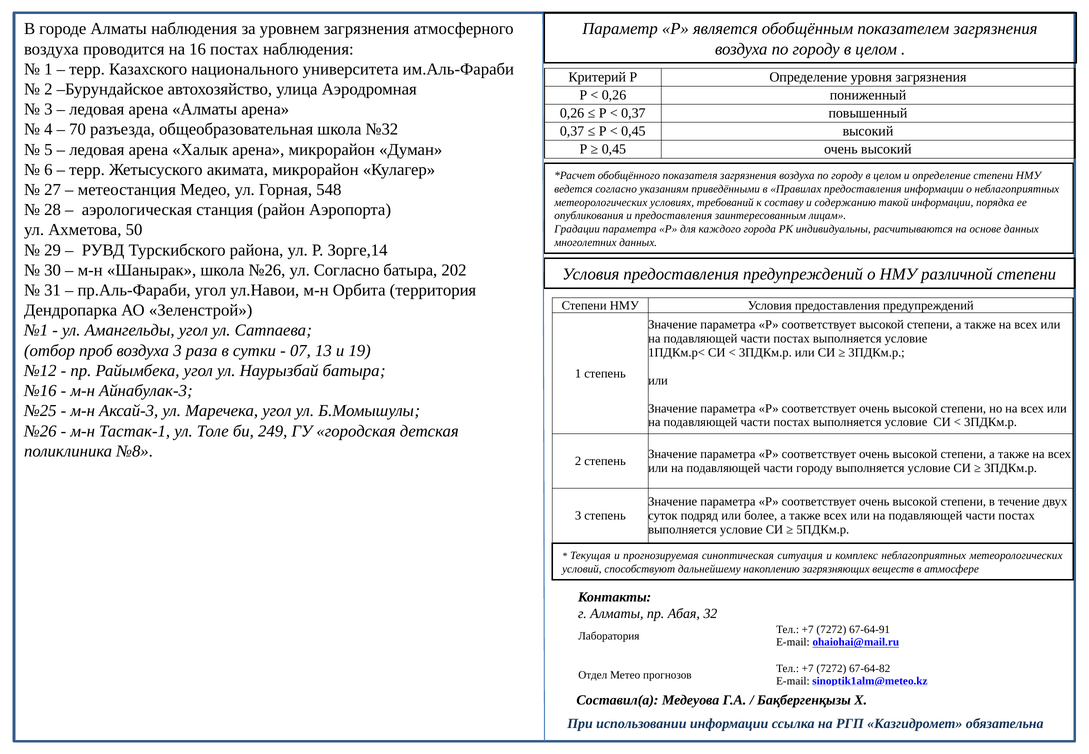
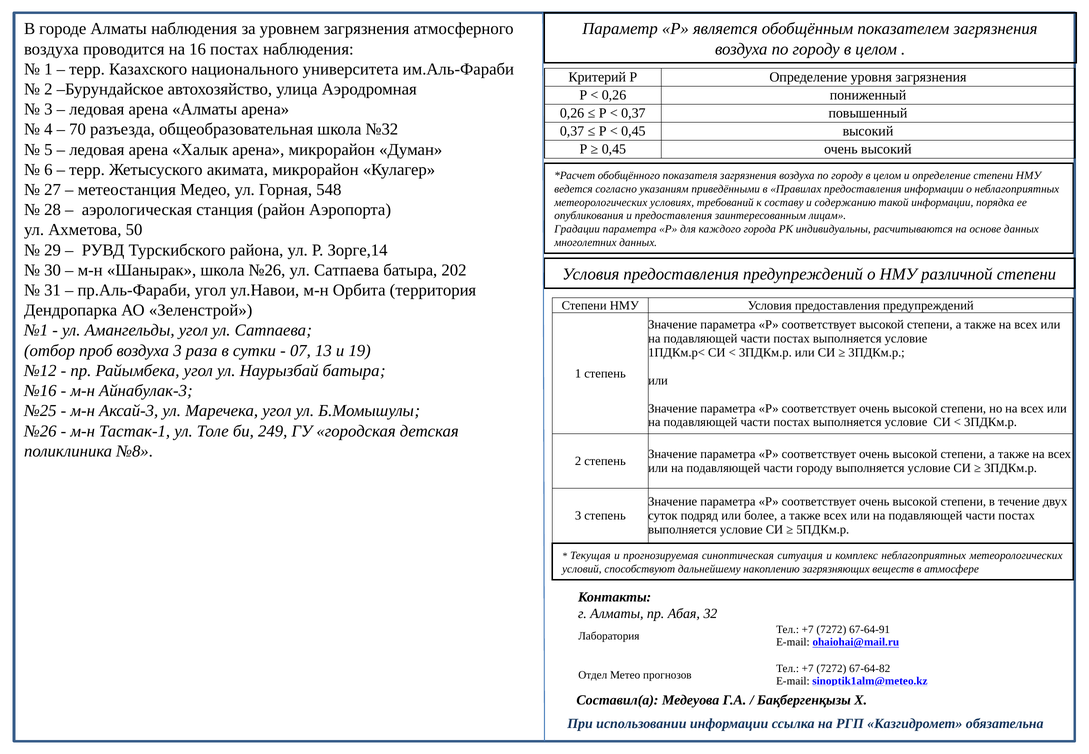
№26 ул Согласно: Согласно -> Сатпаева
